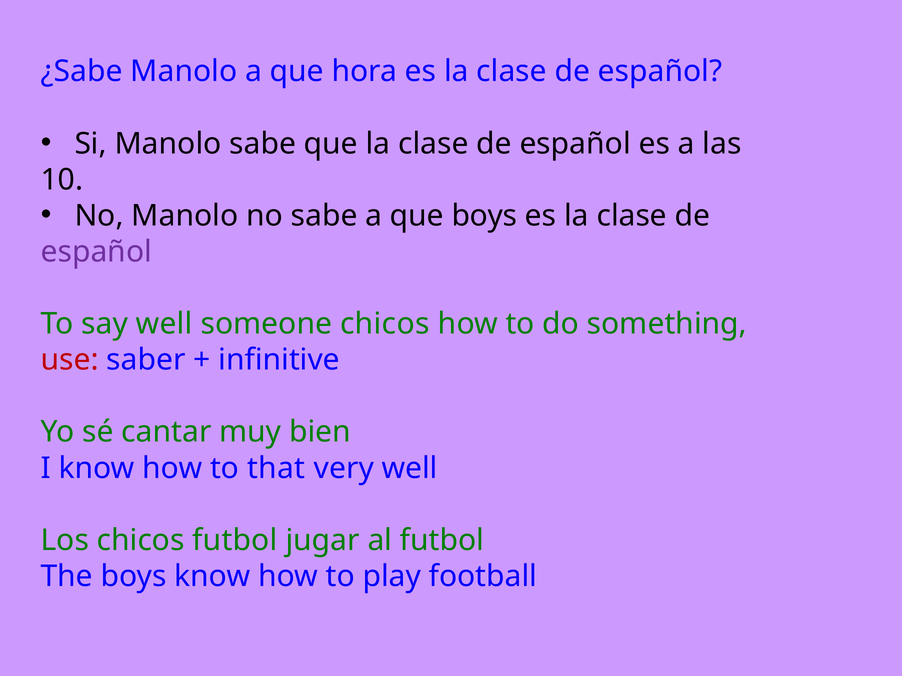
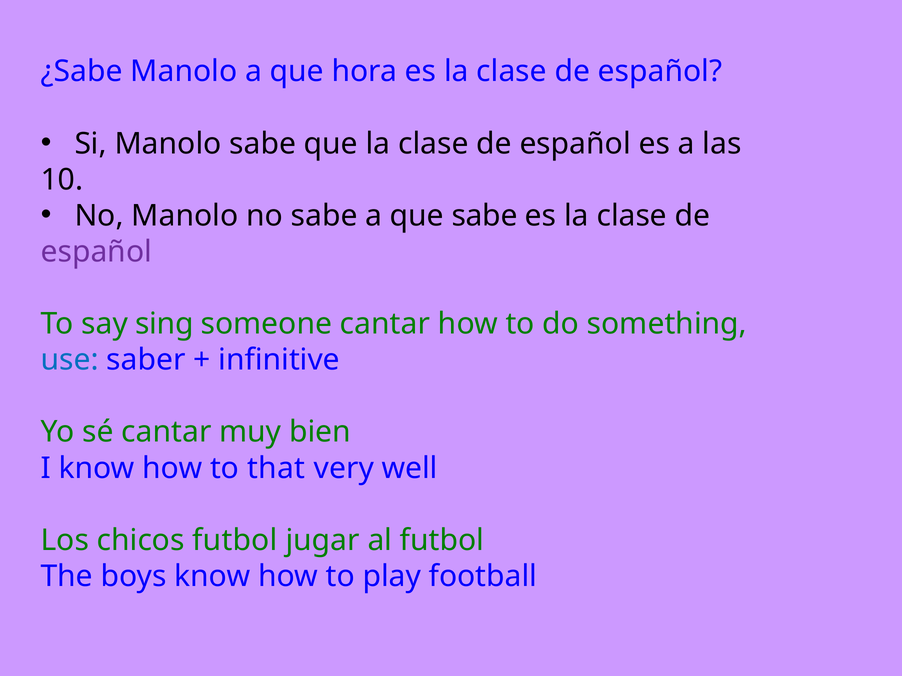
que boys: boys -> sabe
say well: well -> sing
someone chicos: chicos -> cantar
use colour: red -> blue
